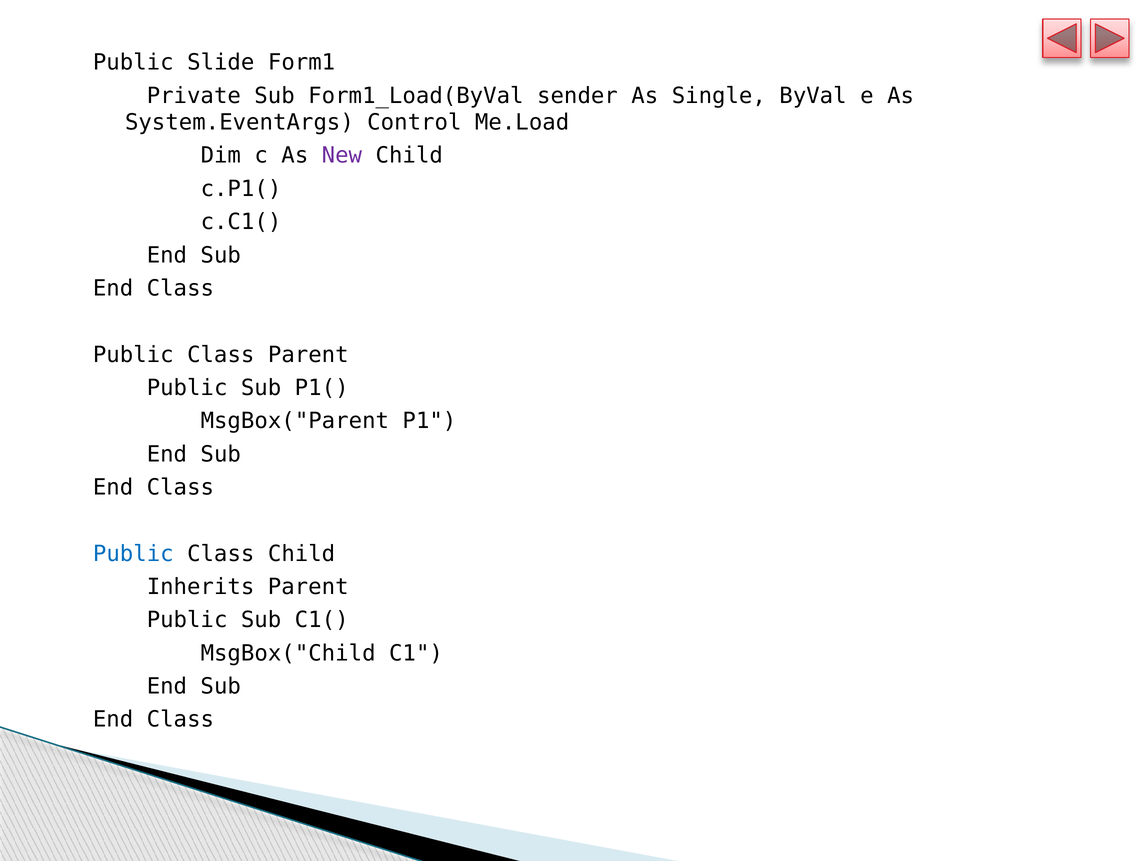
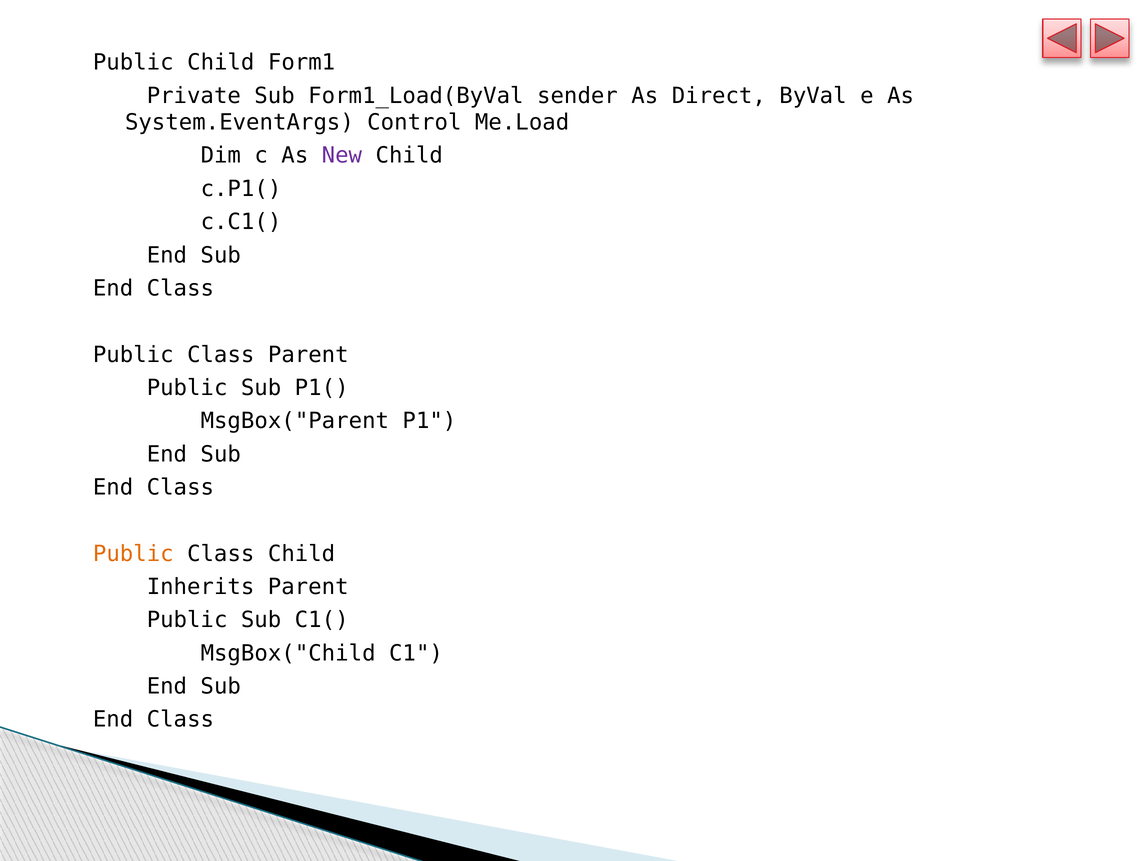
Public Slide: Slide -> Child
Single: Single -> Direct
Public at (133, 554) colour: blue -> orange
